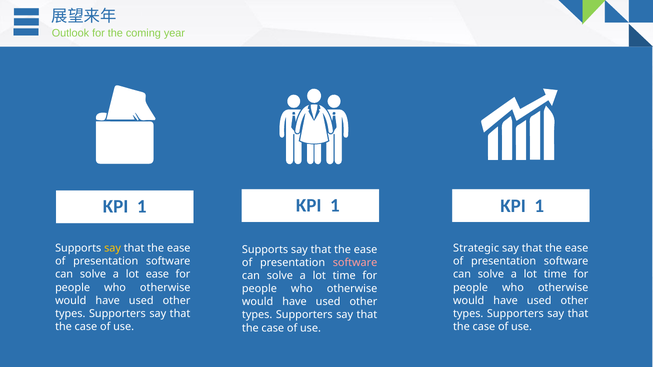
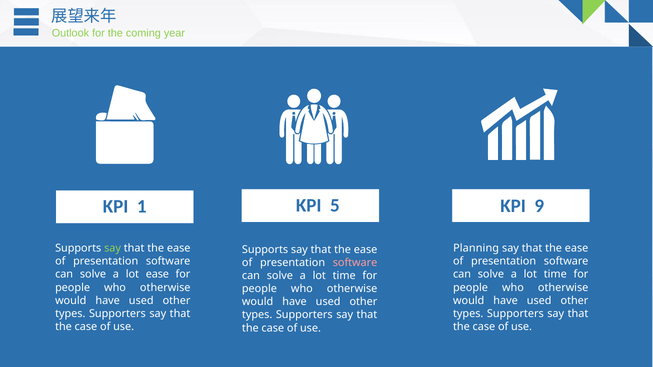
1 at (335, 206): 1 -> 5
1 at (539, 206): 1 -> 9
say at (113, 249) colour: yellow -> light green
Strategic: Strategic -> Planning
